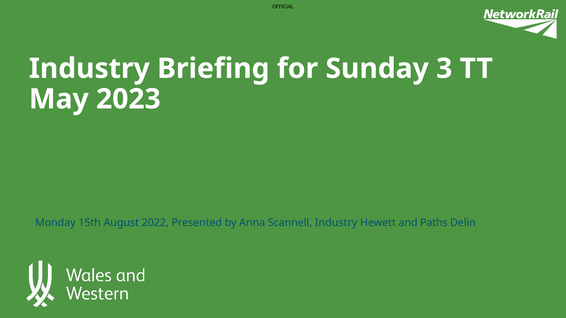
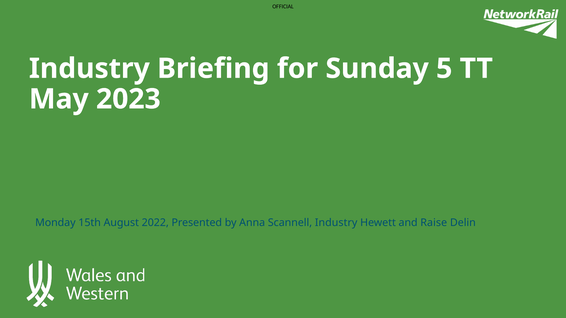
3: 3 -> 5
Paths: Paths -> Raise
